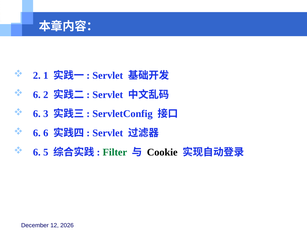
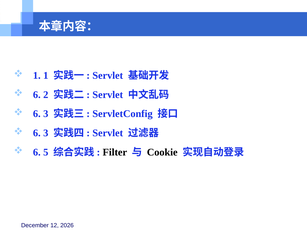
2 at (37, 75): 2 -> 1
6 at (46, 133): 6 -> 3
Filter colour: green -> black
